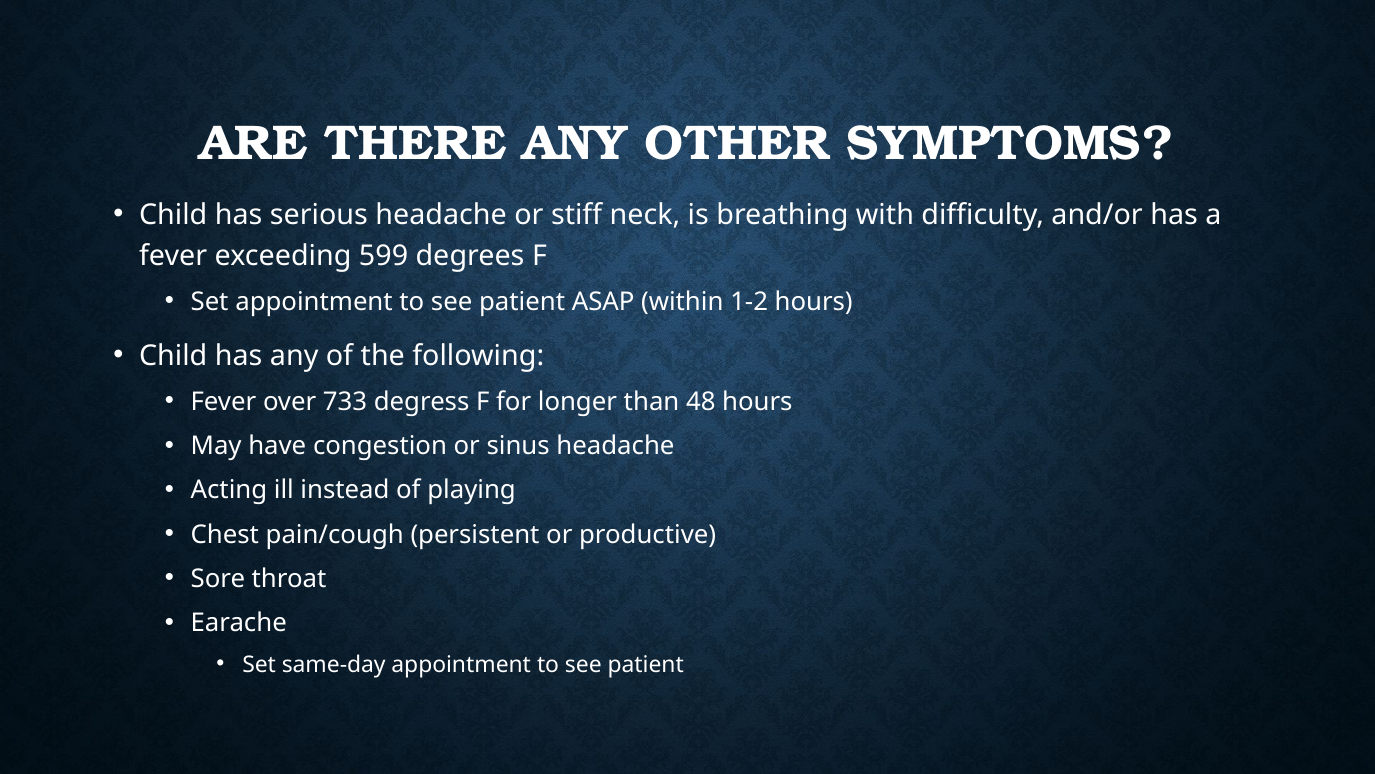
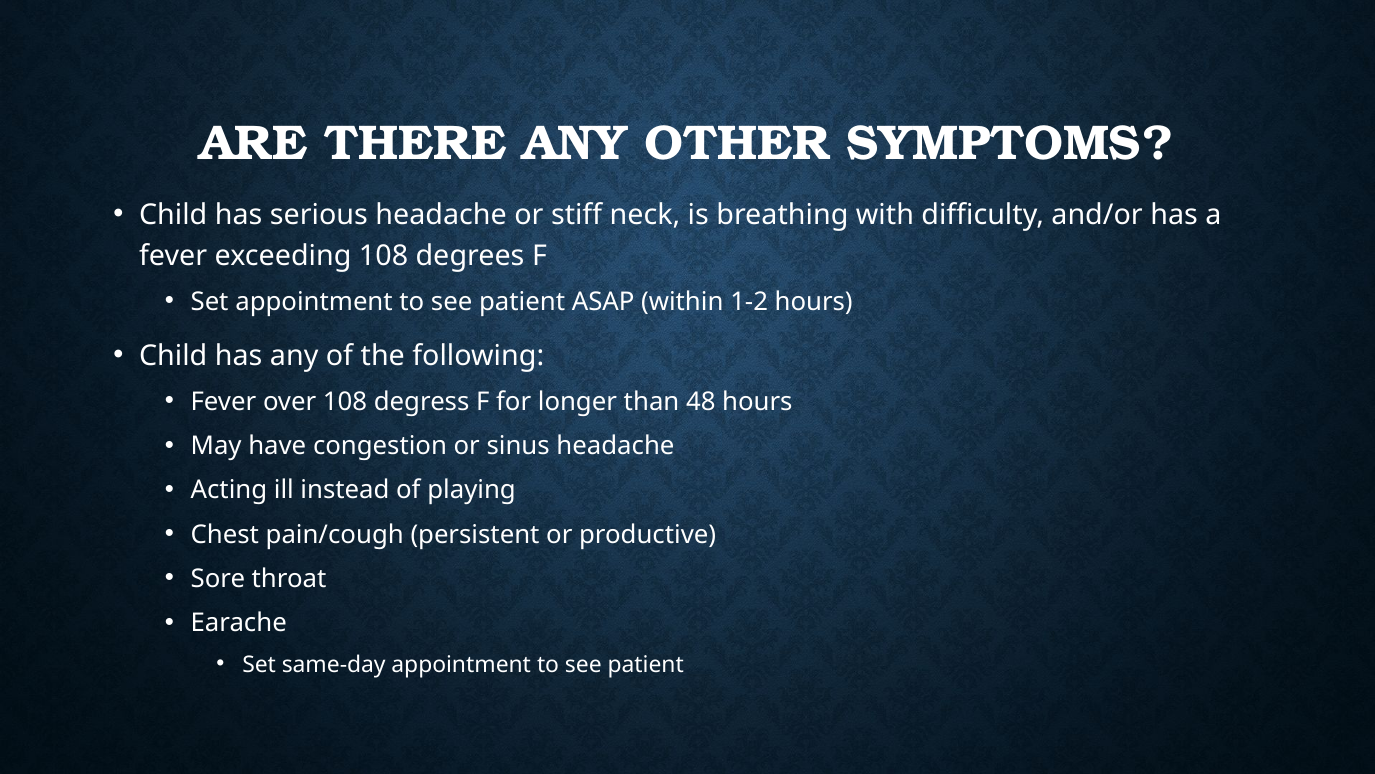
exceeding 599: 599 -> 108
over 733: 733 -> 108
